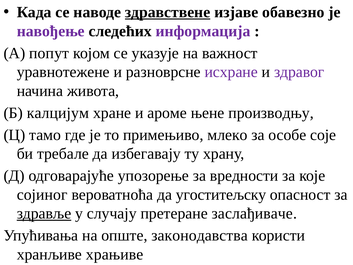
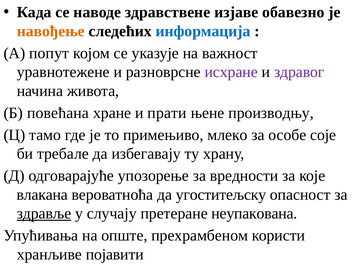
здравствене underline: present -> none
навођење colour: purple -> orange
информација colour: purple -> blue
калцијум: калцијум -> повећана
ароме: ароме -> прати
сојиног: сојиног -> влакана
заслађиваче: заслађиваче -> неупакована
законодавства: законодавства -> прехрамбеном
храњиве: храњиве -> појавити
